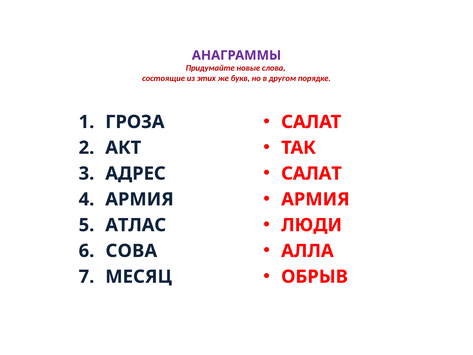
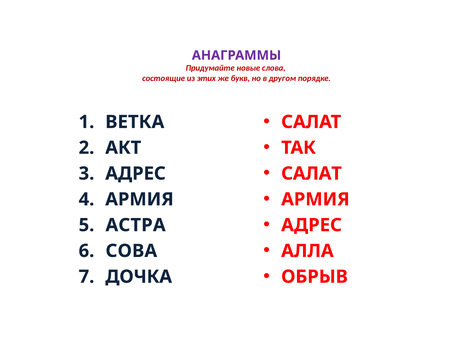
ГРОЗА: ГРОЗА -> ВЕТКА
ЛЮДИ at (312, 225): ЛЮДИ -> АДРЕС
АТЛАС: АТЛАС -> АСТРА
МЕСЯЦ: МЕСЯЦ -> ДОЧКА
